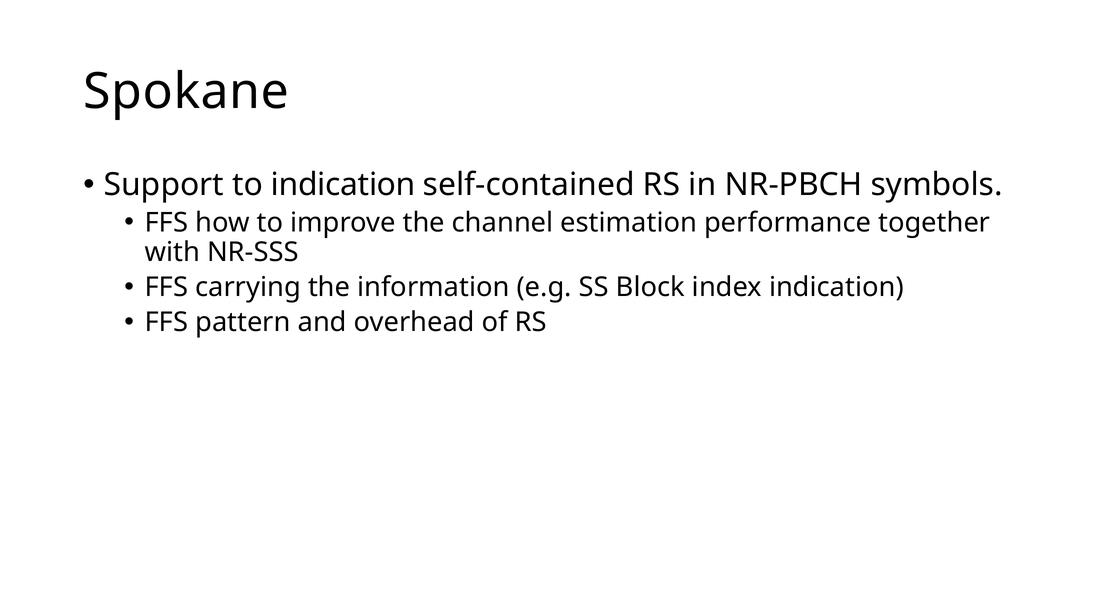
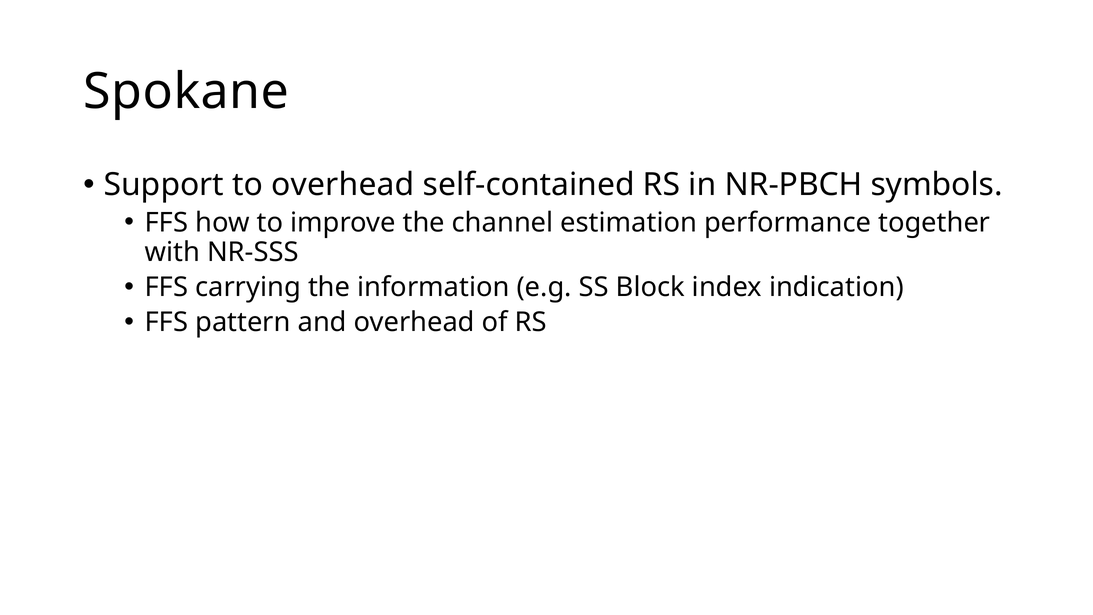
to indication: indication -> overhead
